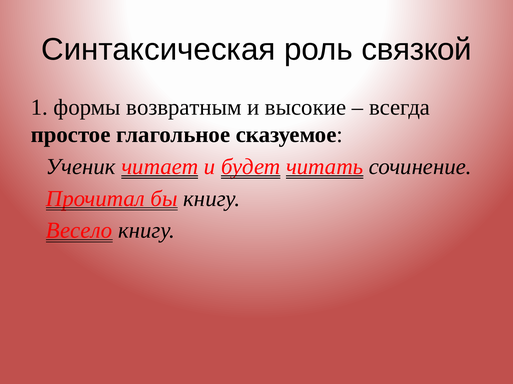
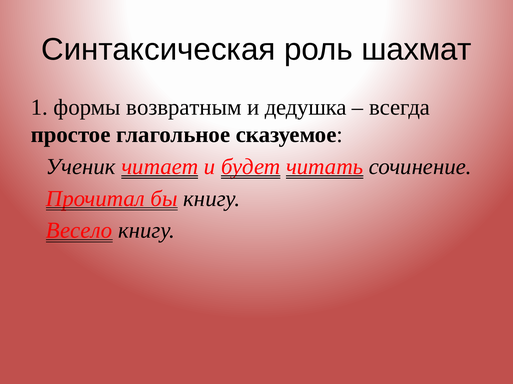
связкой: связкой -> шахмат
высокие: высокие -> дедушка
